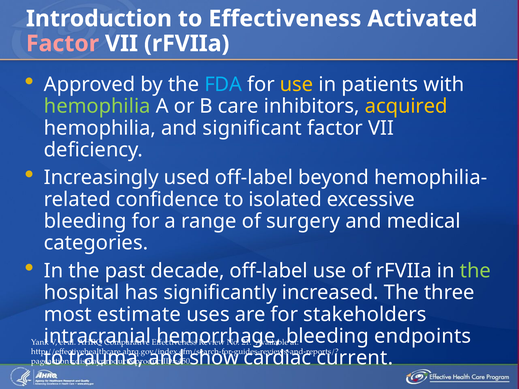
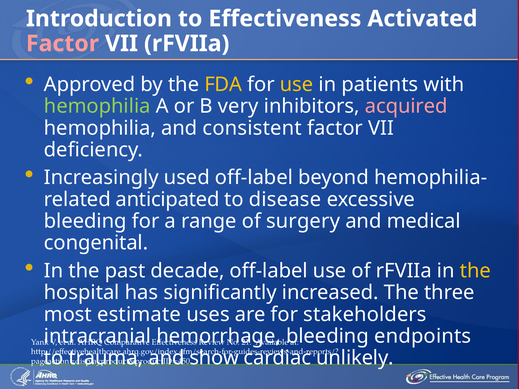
FDA colour: light blue -> yellow
care: care -> very
acquired colour: yellow -> pink
significant: significant -> consistent
confidence: confidence -> anticipated
isolated: isolated -> disease
categories: categories -> congenital
the at (475, 271) colour: light green -> yellow
current: current -> unlikely
